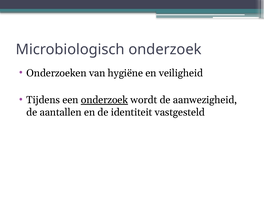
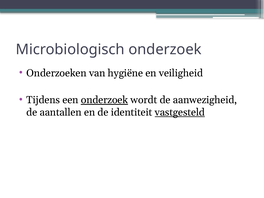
vastgesteld underline: none -> present
